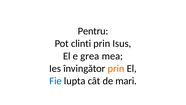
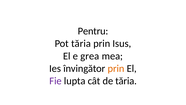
Pot clinti: clinti -> tăria
Fie colour: blue -> purple
de mari: mari -> tăria
